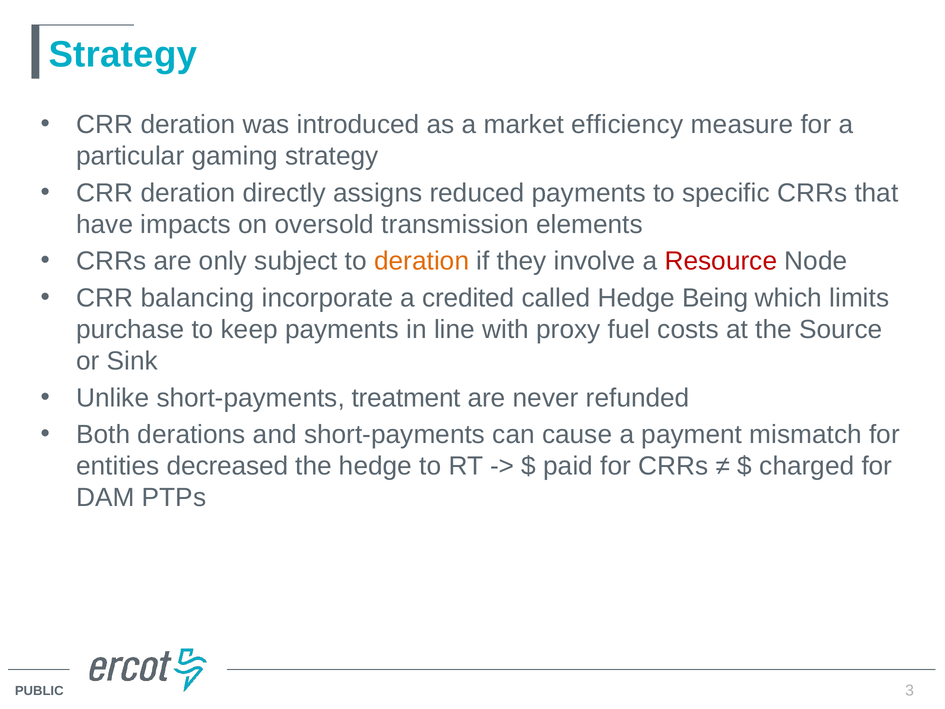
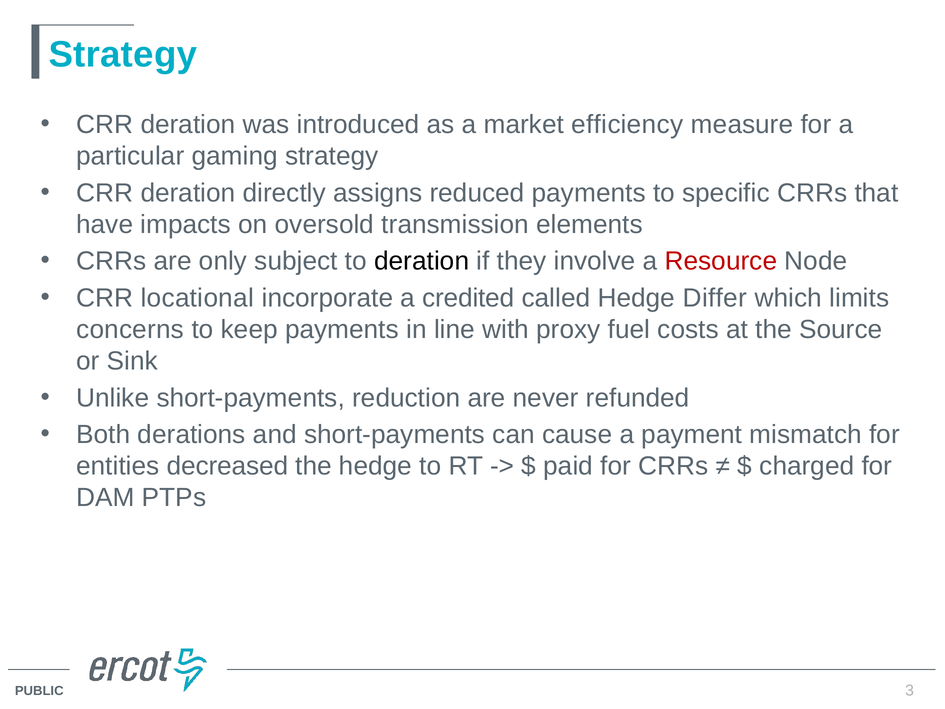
deration at (422, 261) colour: orange -> black
balancing: balancing -> locational
Being: Being -> Differ
purchase: purchase -> concerns
treatment: treatment -> reduction
